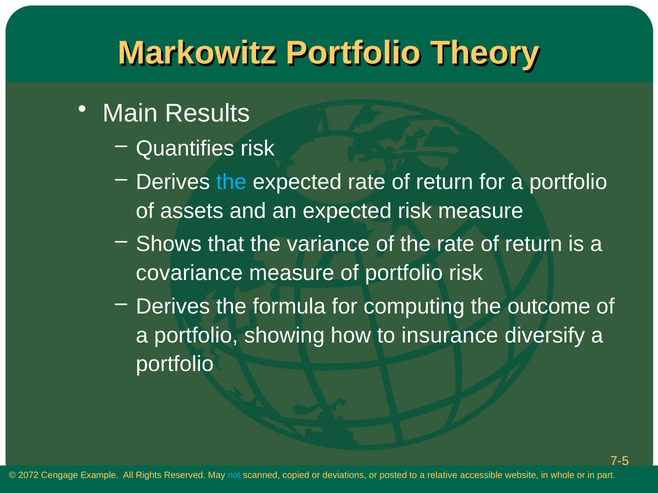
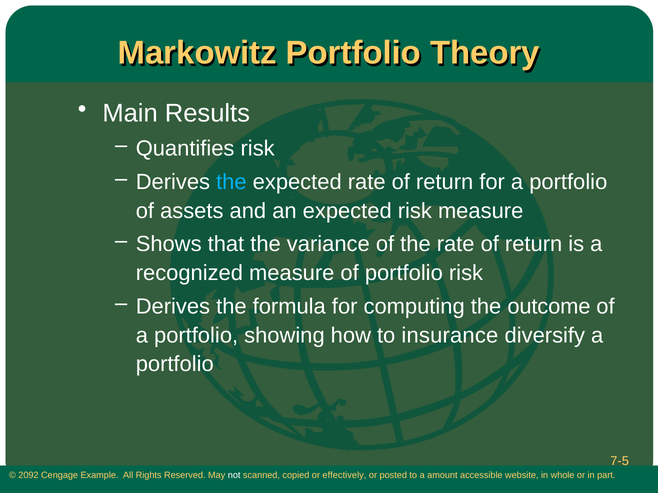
covariance: covariance -> recognized
2072: 2072 -> 2092
not colour: light blue -> white
deviations: deviations -> effectively
relative: relative -> amount
